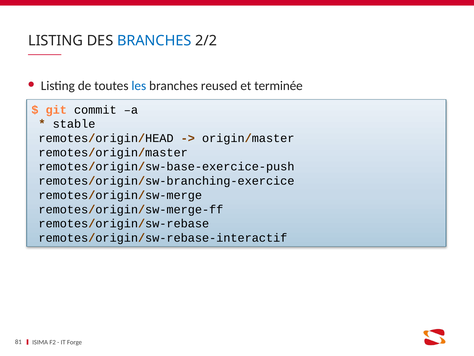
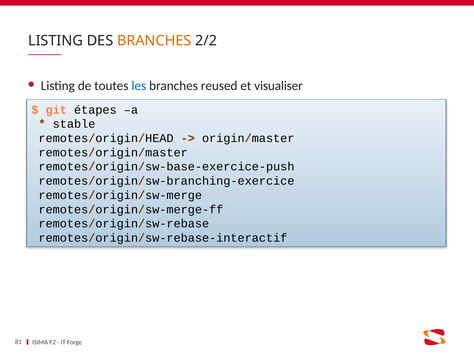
BRANCHES at (154, 41) colour: blue -> orange
terminée: terminée -> visualiser
commit: commit -> étapes
